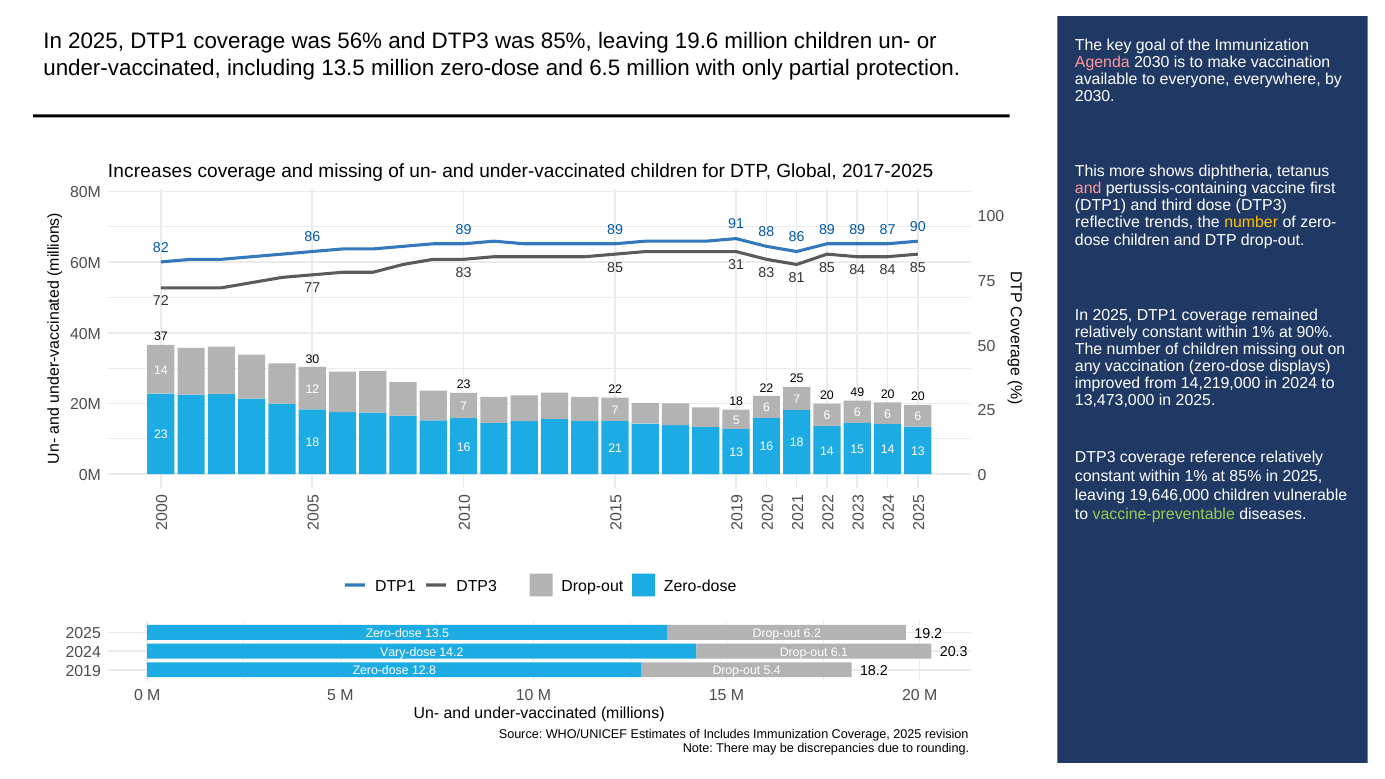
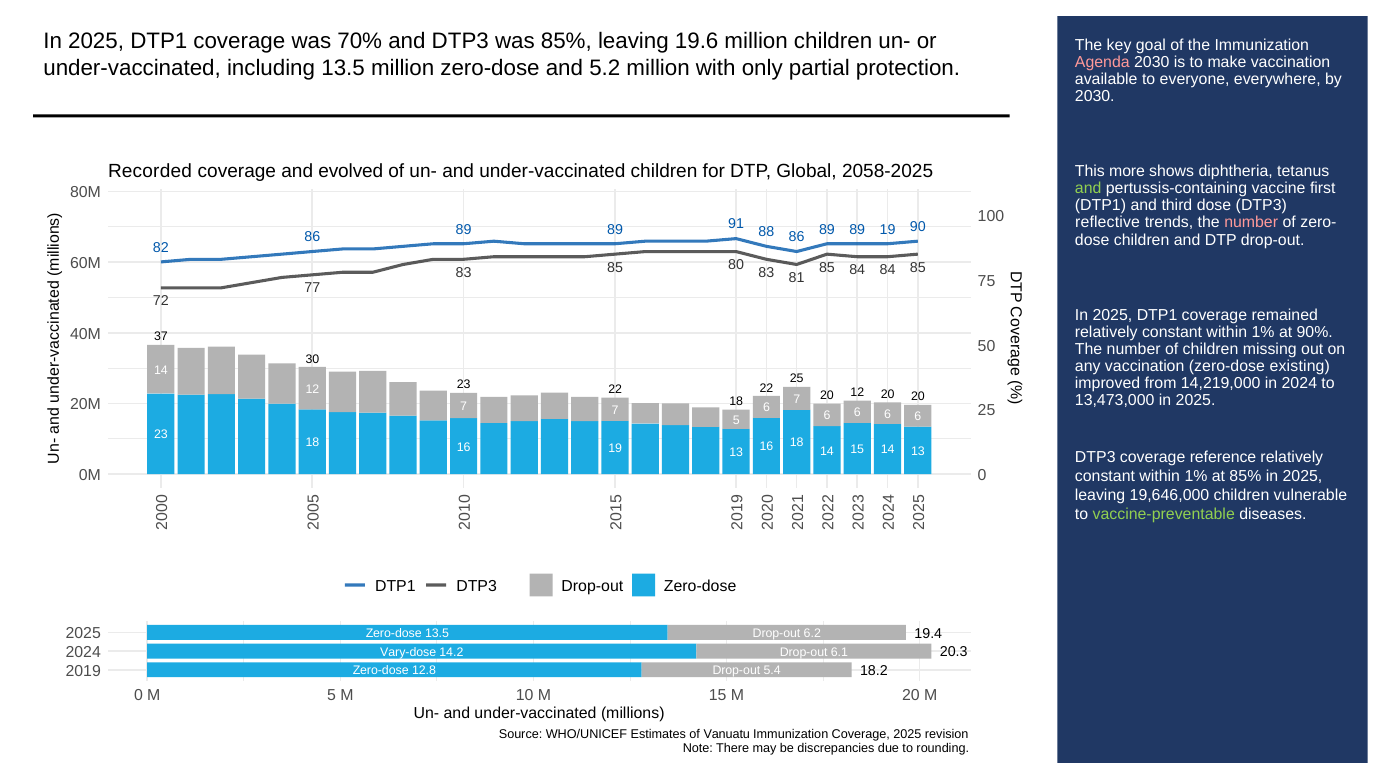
56%: 56% -> 70%
6.5: 6.5 -> 5.2
Increases: Increases -> Recorded
and missing: missing -> evolved
2017-2025: 2017-2025 -> 2058-2025
and at (1088, 188) colour: pink -> light green
number at (1251, 223) colour: yellow -> pink
89 87: 87 -> 19
31: 31 -> 80
displays: displays -> existing
20 49: 49 -> 12
16 21: 21 -> 19
19.2: 19.2 -> 19.4
Includes: Includes -> Vanuatu
